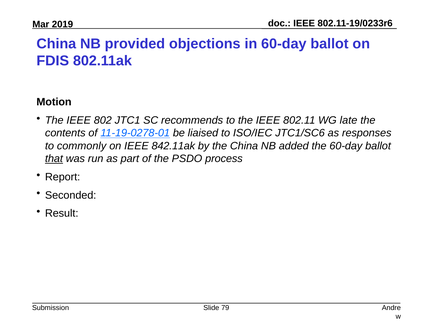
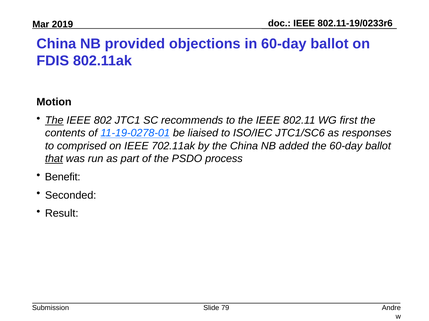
The at (54, 121) underline: none -> present
late: late -> first
commonly: commonly -> comprised
842.11ak: 842.11ak -> 702.11ak
Report: Report -> Benefit
